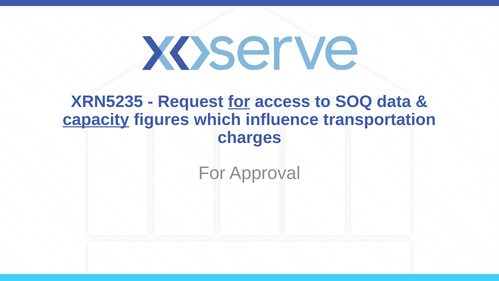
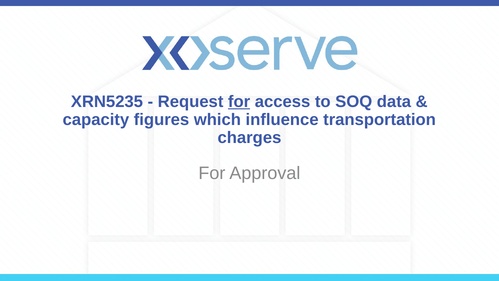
capacity underline: present -> none
